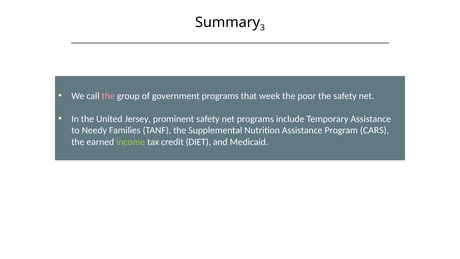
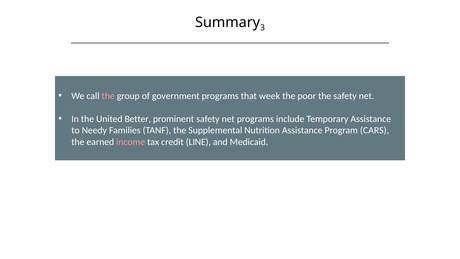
Jersey: Jersey -> Better
income colour: light green -> pink
DIET: DIET -> LINE
